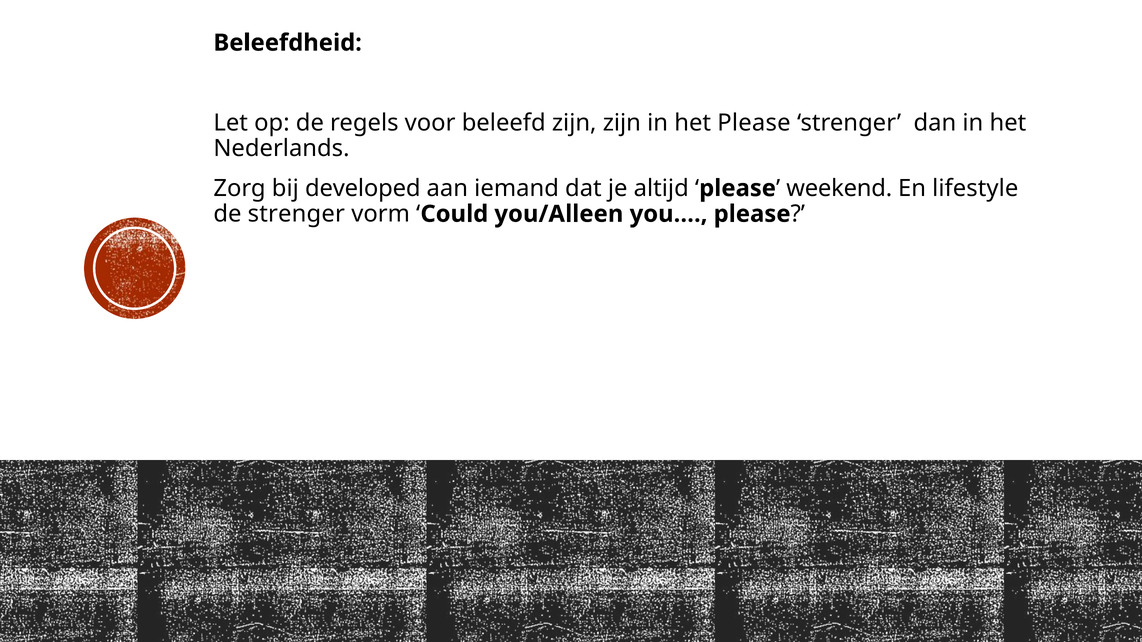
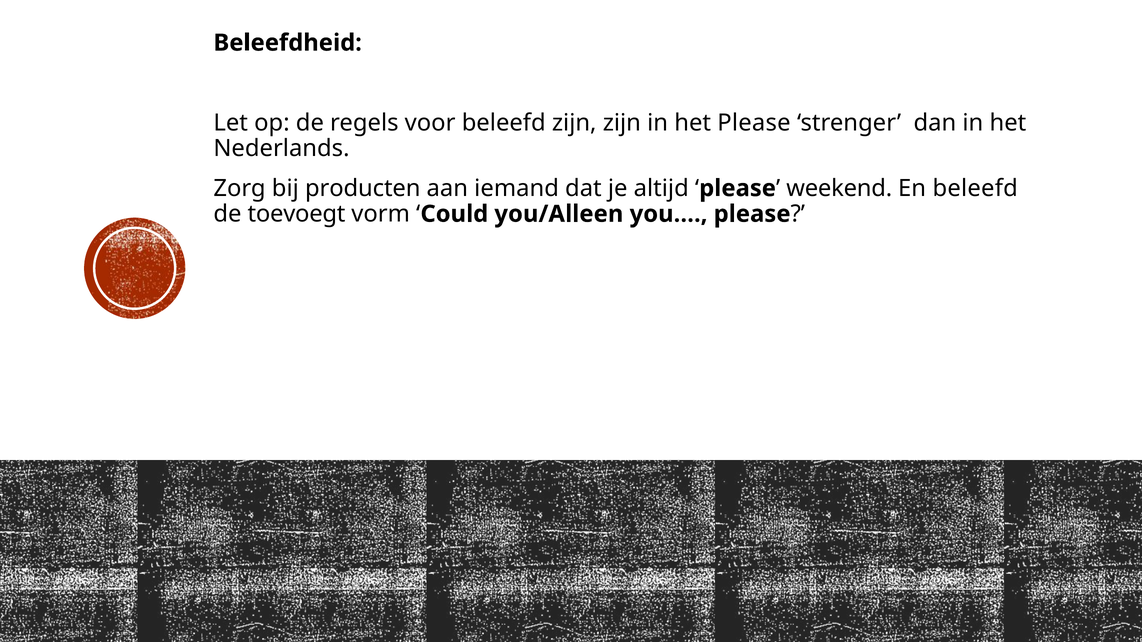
developed: developed -> producten
En lifestyle: lifestyle -> beleefd
de strenger: strenger -> toevoegt
